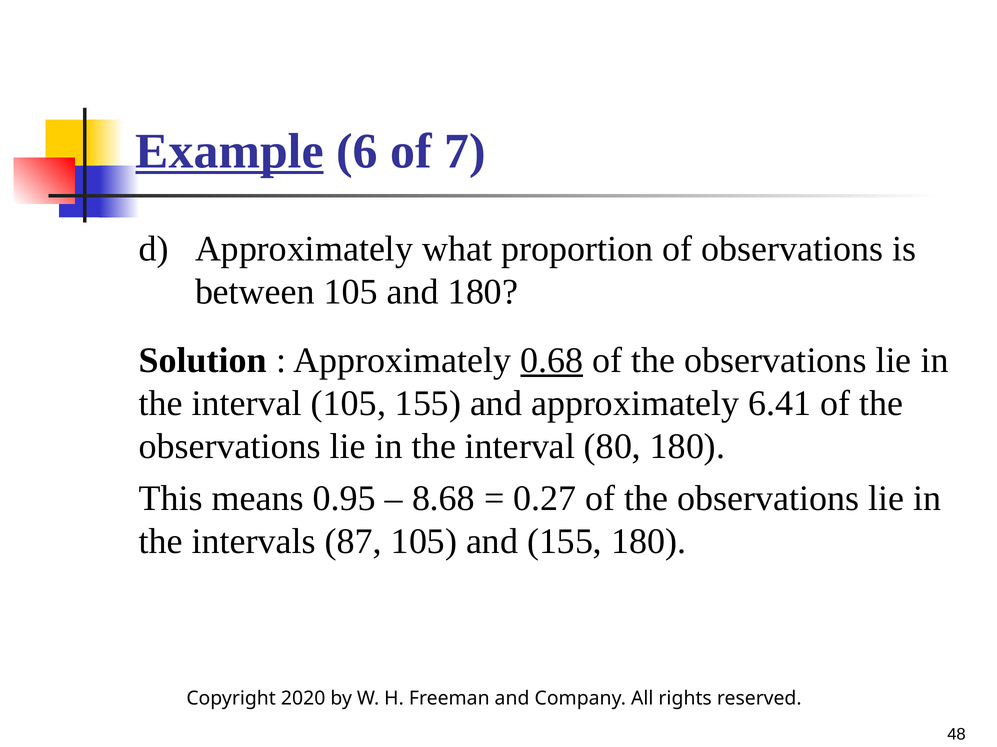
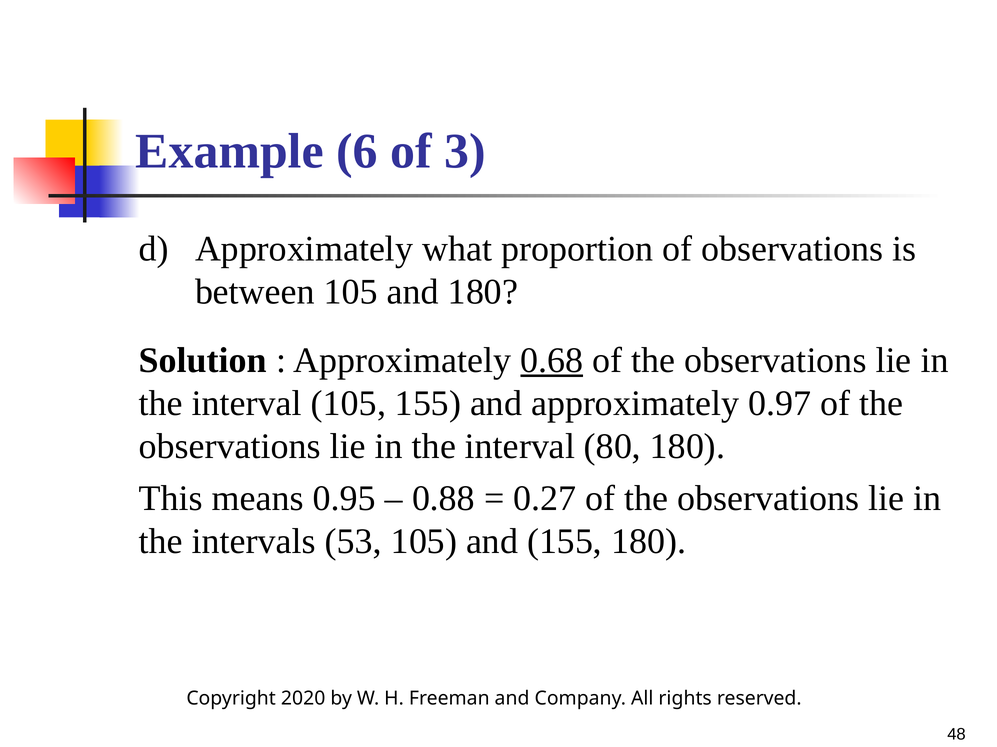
Example underline: present -> none
7: 7 -> 3
6.41: 6.41 -> 0.97
8.68: 8.68 -> 0.88
87: 87 -> 53
